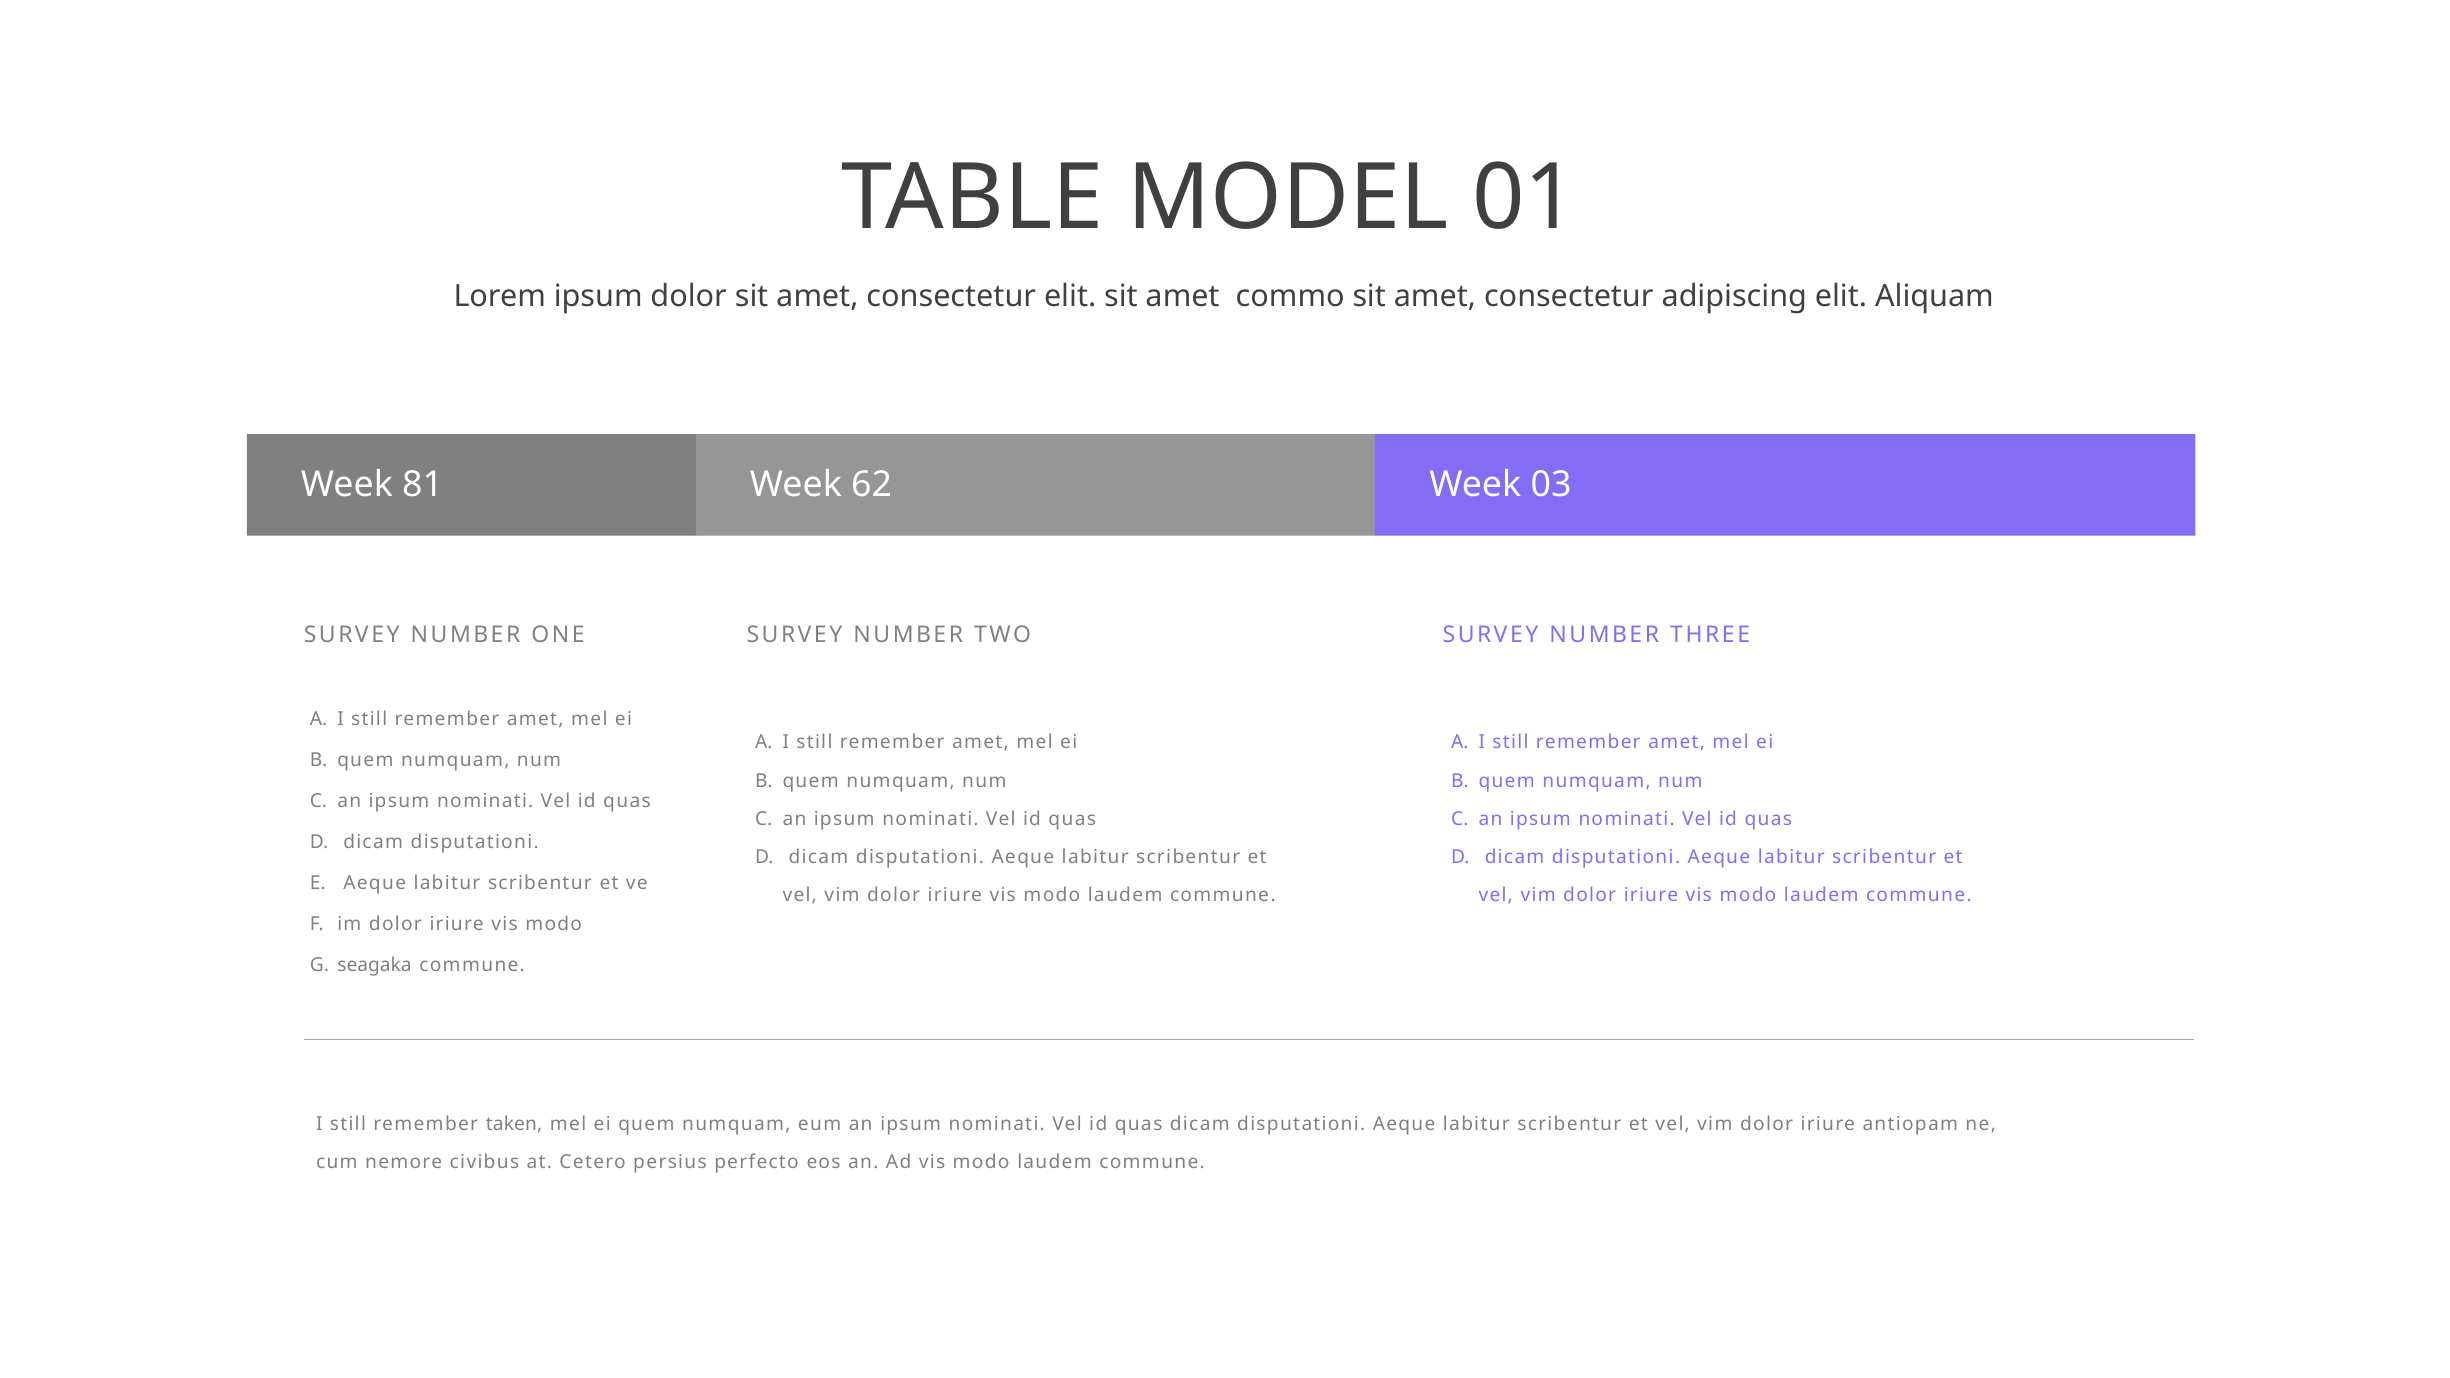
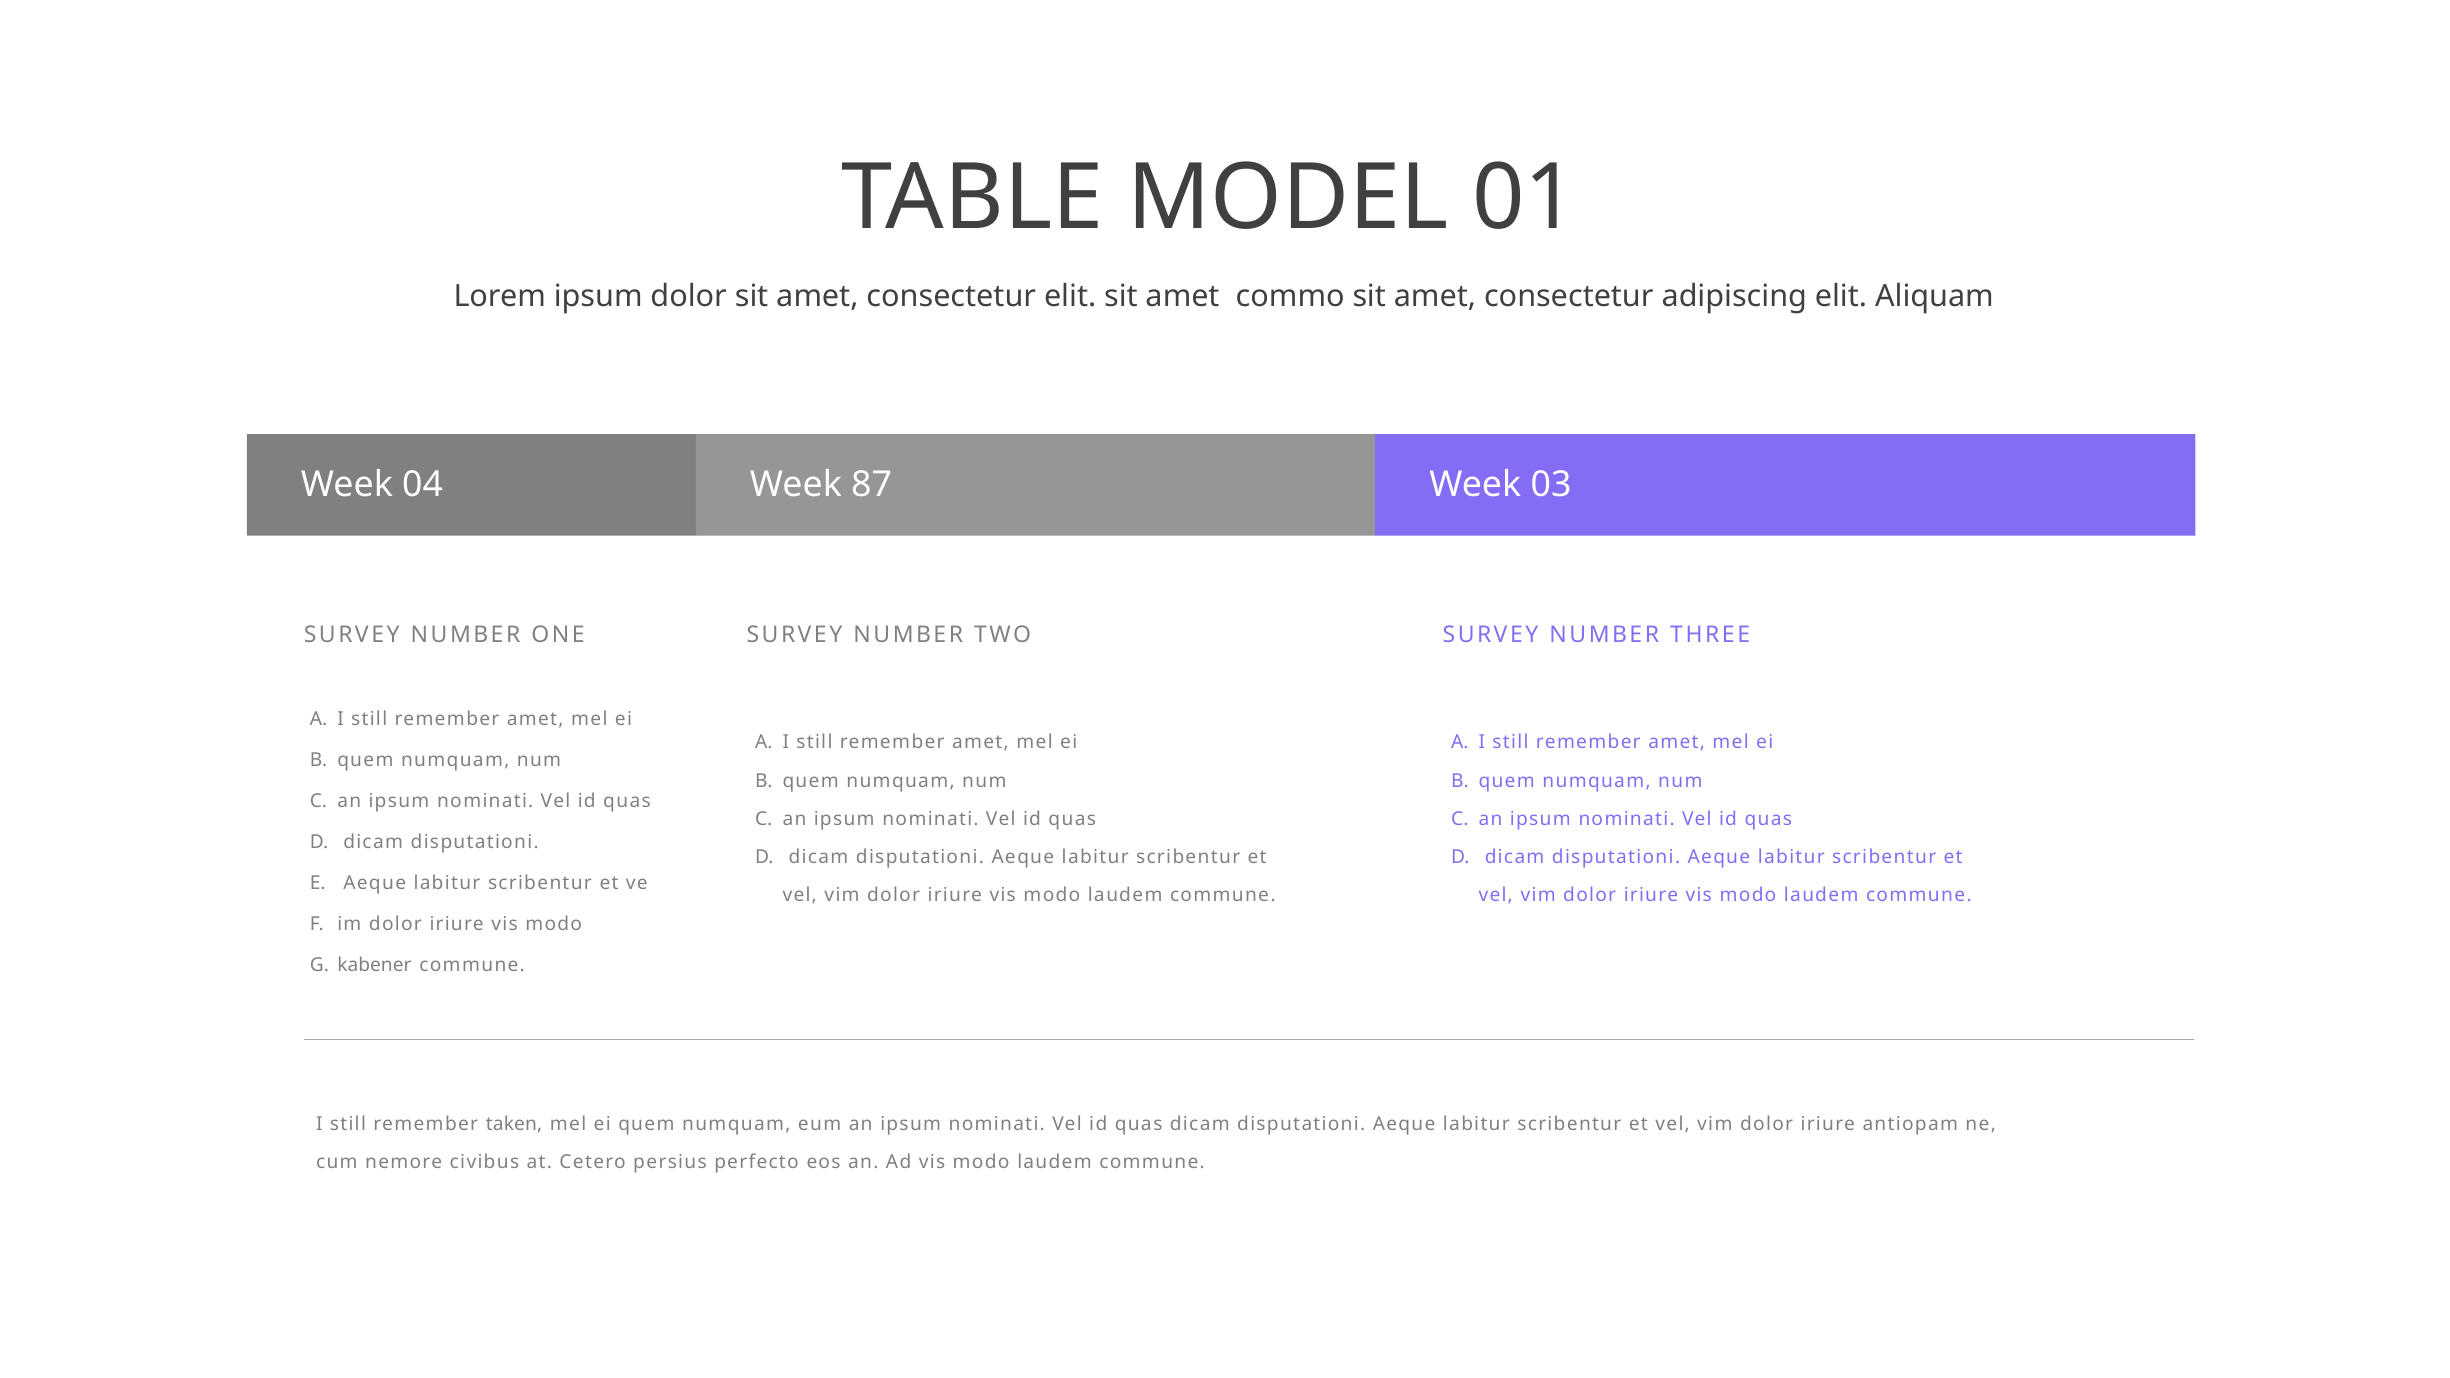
81: 81 -> 04
62: 62 -> 87
seagaka: seagaka -> kabener
